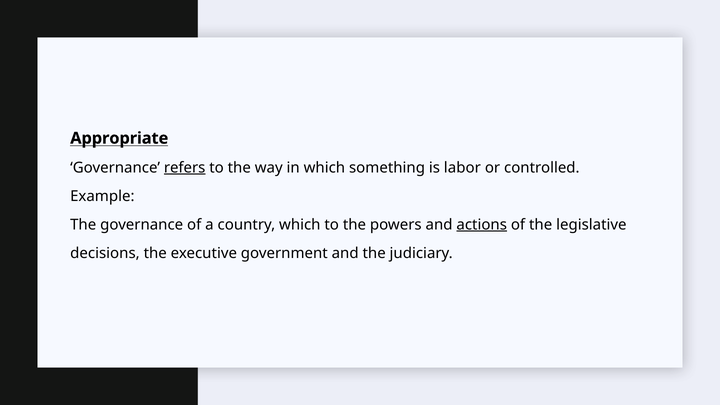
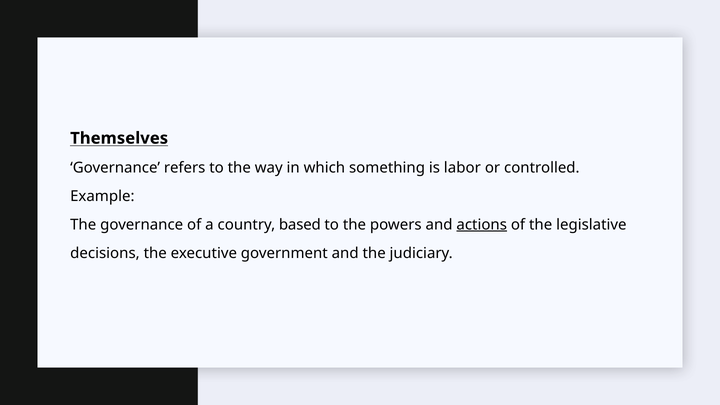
Appropriate: Appropriate -> Themselves
refers underline: present -> none
country which: which -> based
